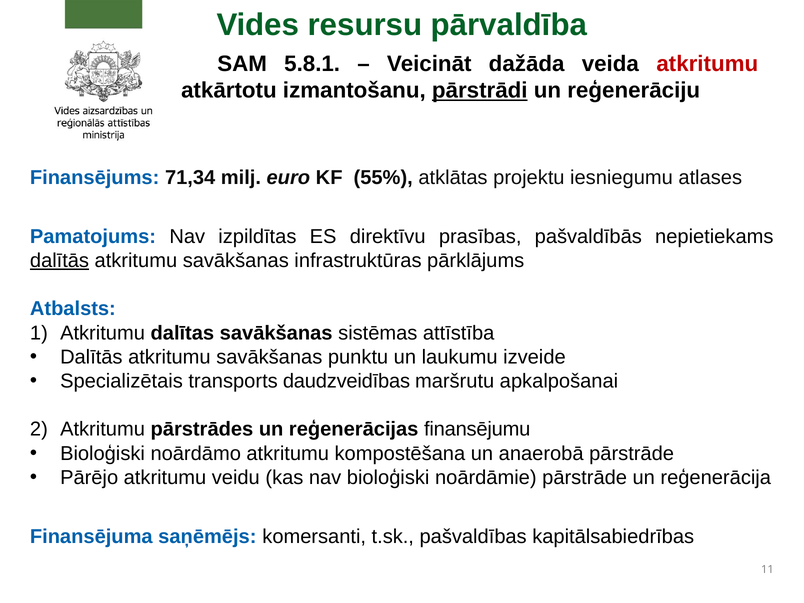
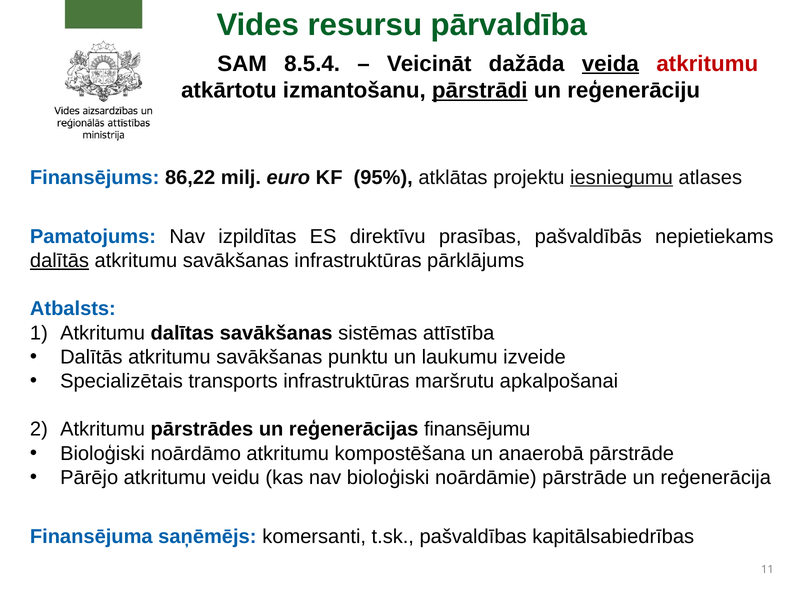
5.8.1: 5.8.1 -> 8.5.4
veida underline: none -> present
71,34: 71,34 -> 86,22
55%: 55% -> 95%
iesniegumu underline: none -> present
transports daudzveidības: daudzveidības -> infrastruktūras
